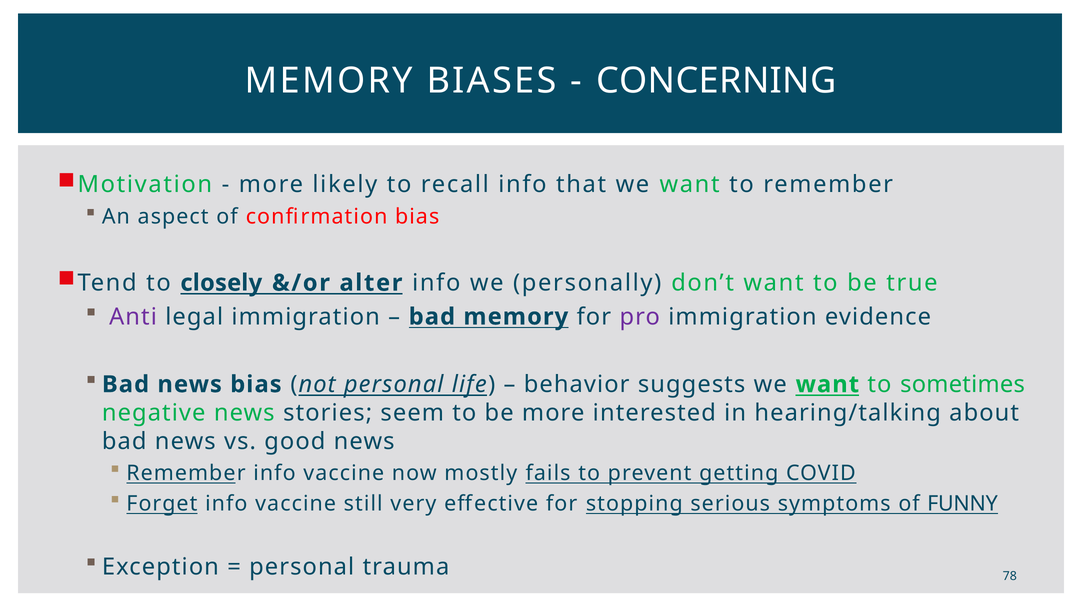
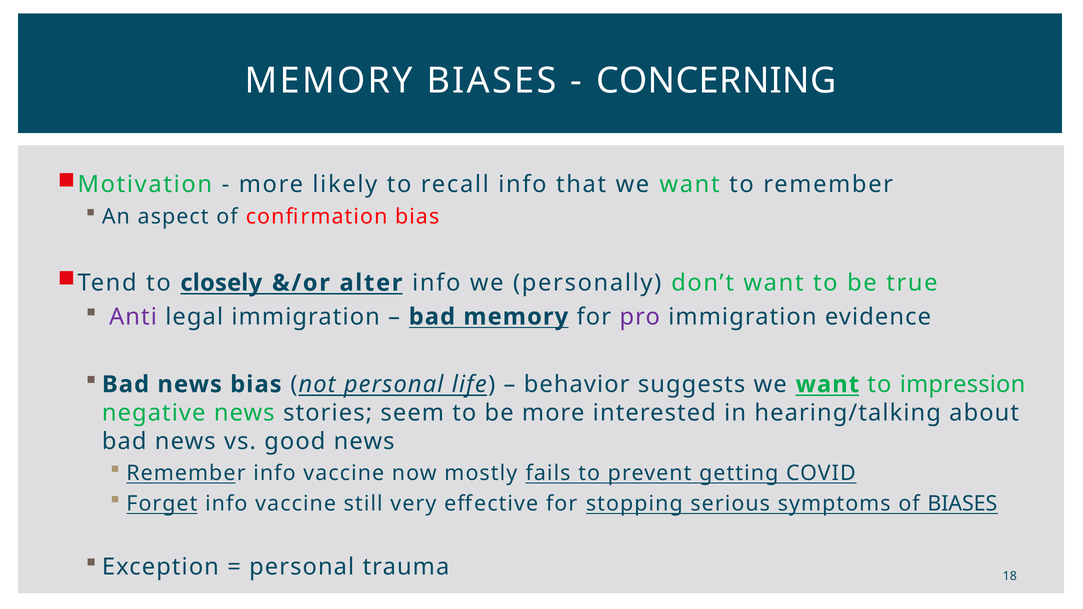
sometimes: sometimes -> impression
of FUNNY: FUNNY -> BIASES
78: 78 -> 18
